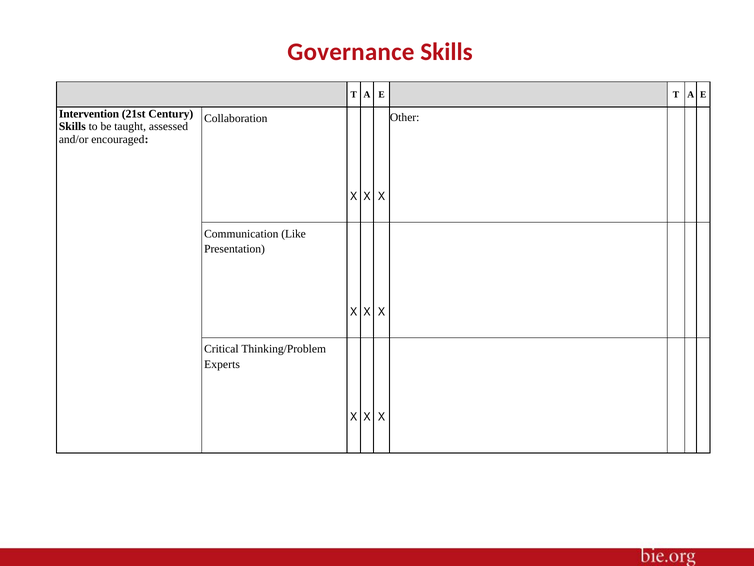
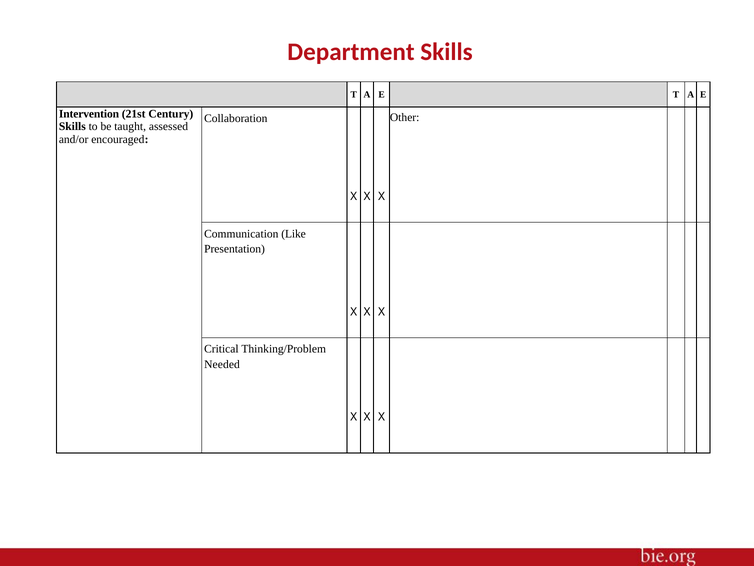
Governance: Governance -> Department
Experts: Experts -> Needed
